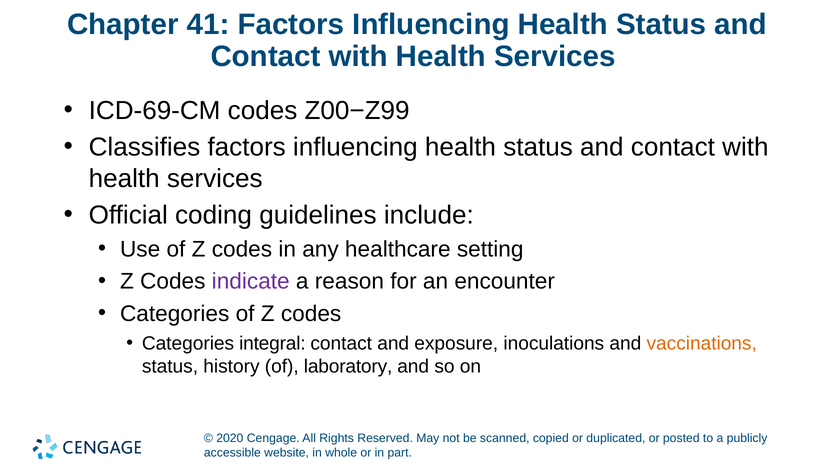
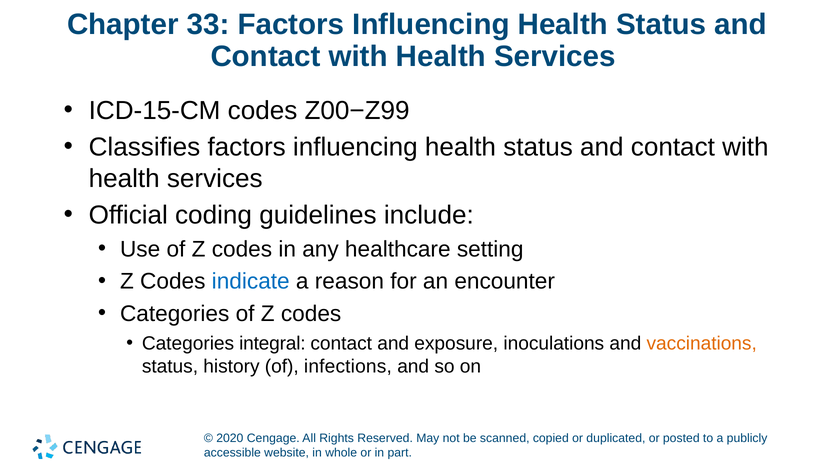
41: 41 -> 33
ICD-69-CM: ICD-69-CM -> ICD-15-CM
indicate colour: purple -> blue
laboratory: laboratory -> infections
